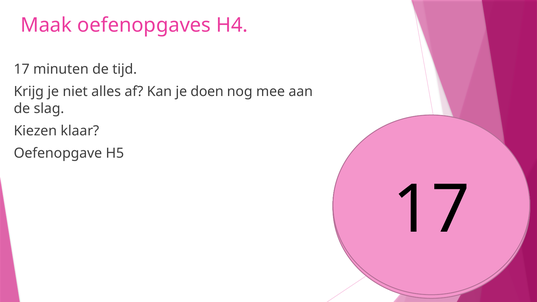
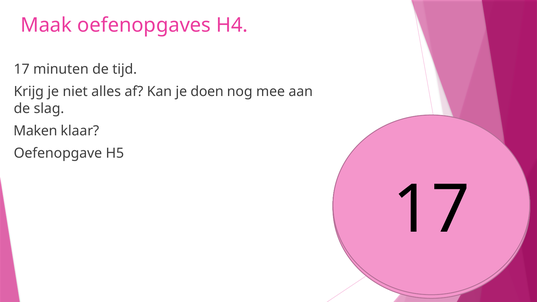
Kiezen: Kiezen -> Maken
